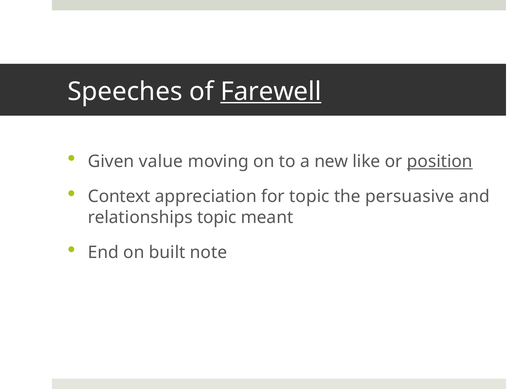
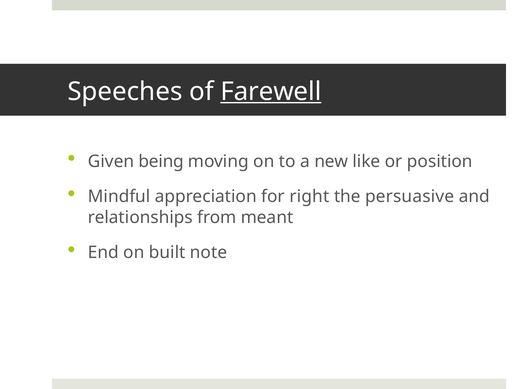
value: value -> being
position underline: present -> none
Context: Context -> Mindful
for topic: topic -> right
relationships topic: topic -> from
